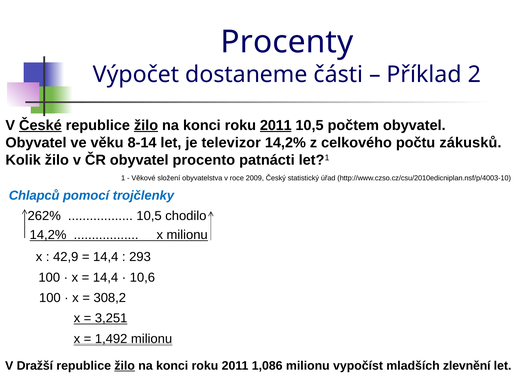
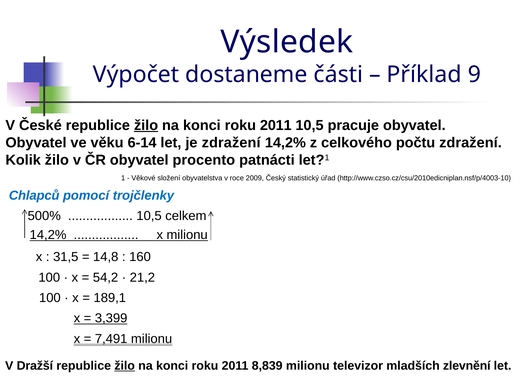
Procenty: Procenty -> Výsledek
2: 2 -> 9
České underline: present -> none
2011 at (276, 125) underline: present -> none
počtem: počtem -> pracuje
8-14: 8-14 -> 6-14
je televizor: televizor -> zdražení
počtu zákusků: zákusků -> zdražení
262%: 262% -> 500%
chodilo: chodilo -> celkem
42,9: 42,9 -> 31,5
14,4 at (106, 257): 14,4 -> 14,8
293: 293 -> 160
14,4 at (106, 277): 14,4 -> 54,2
10,6: 10,6 -> 21,2
308,2: 308,2 -> 189,1
3,251: 3,251 -> 3,399
1,492: 1,492 -> 7,491
1,086: 1,086 -> 8,839
vypočíst: vypočíst -> televizor
